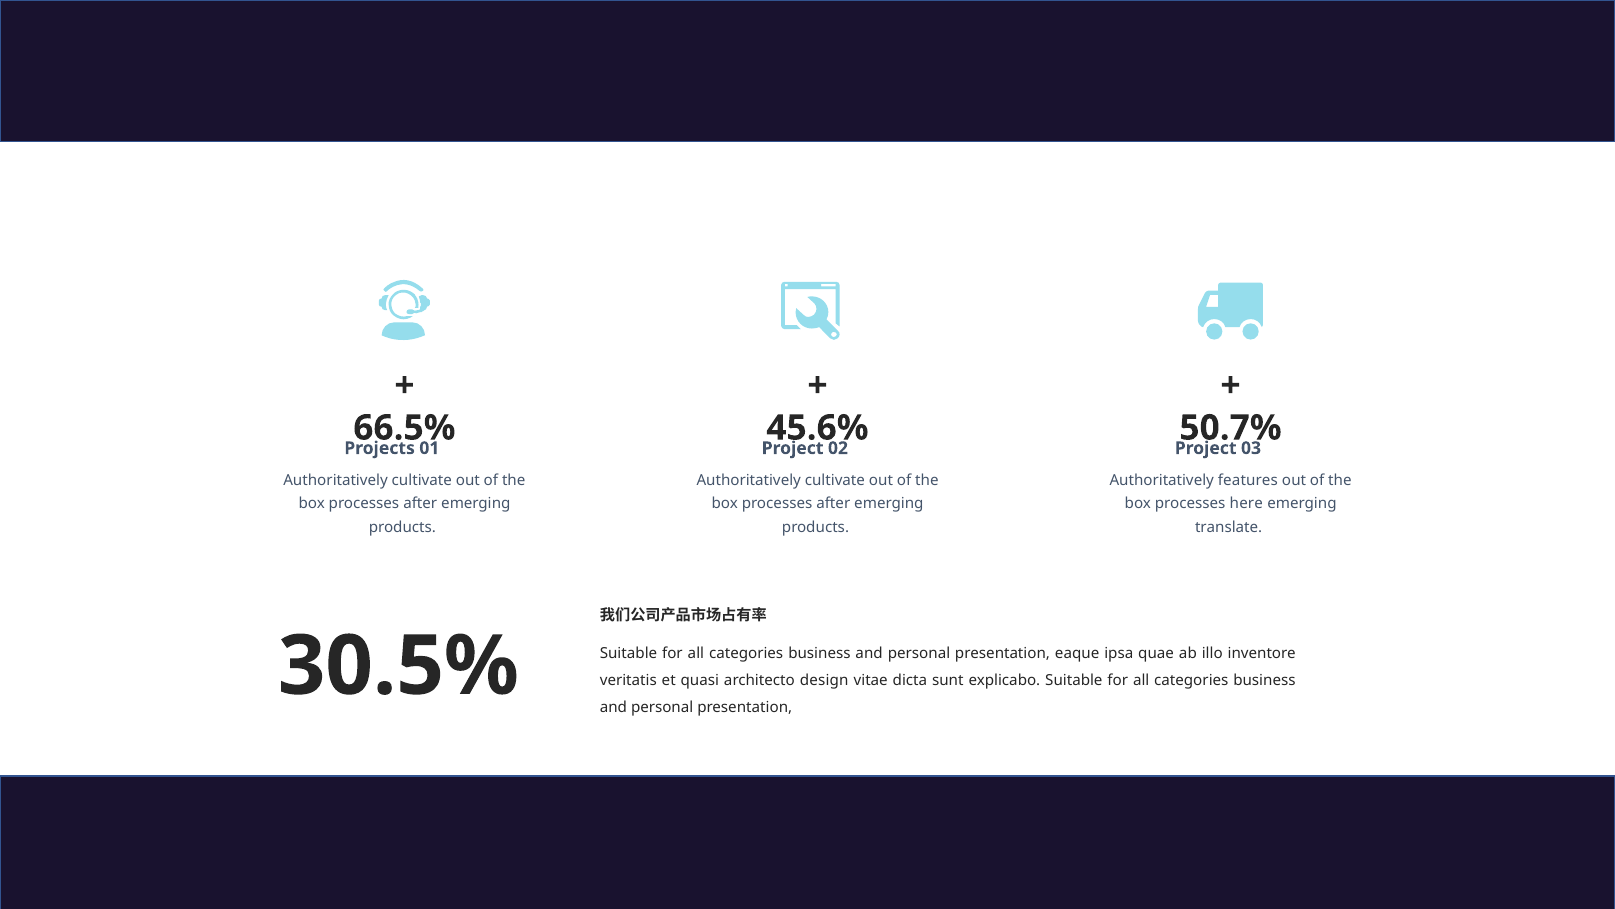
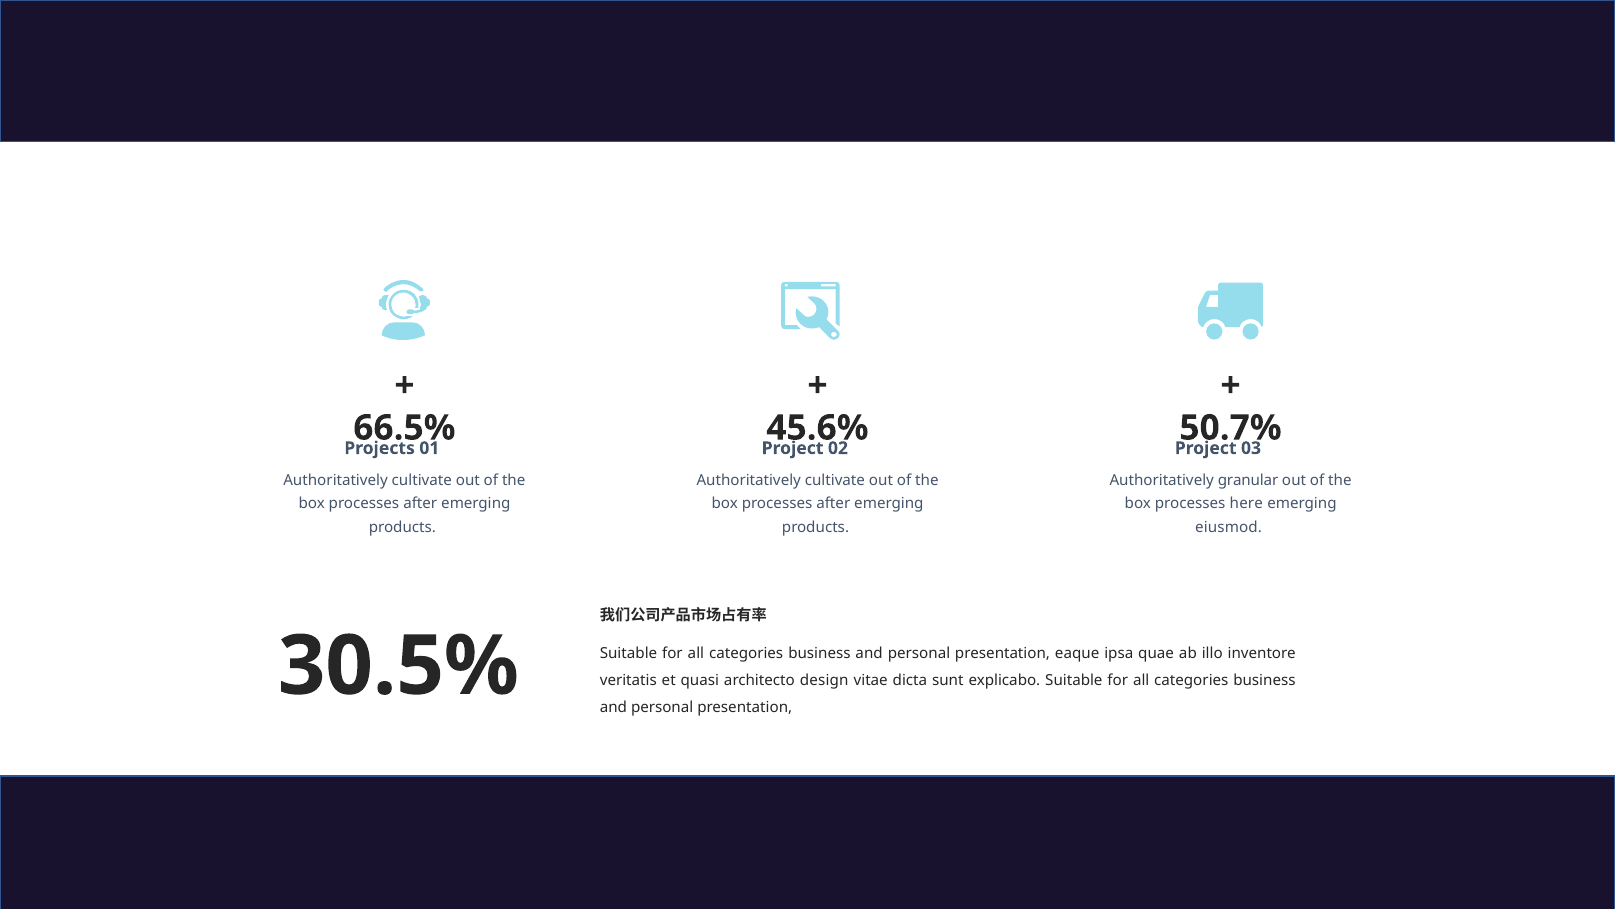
features: features -> granular
translate: translate -> eiusmod
